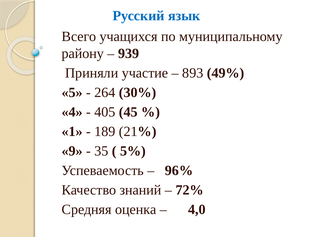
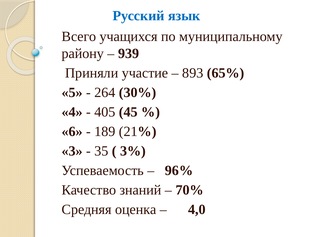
49%: 49% -> 65%
1: 1 -> 6
9: 9 -> 3
5%: 5% -> 3%
72%: 72% -> 70%
